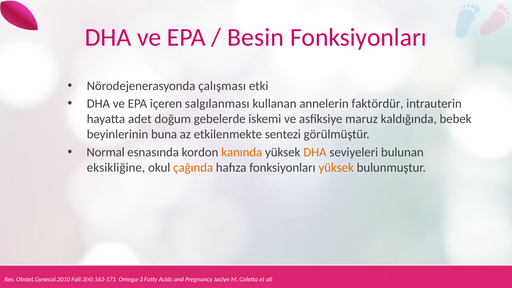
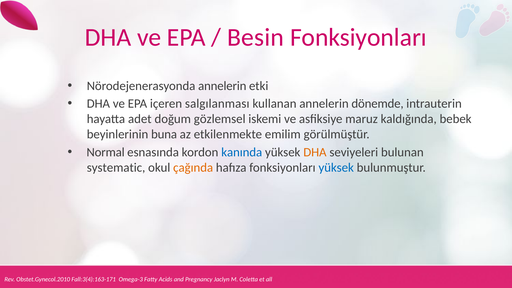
Nörodejenerasyonda çalışması: çalışması -> annelerin
faktördür: faktördür -> dönemde
gebelerde: gebelerde -> gözlemsel
sentezi: sentezi -> emilim
kanında colour: orange -> blue
eksikliğine: eksikliğine -> systematic
yüksek at (336, 168) colour: orange -> blue
